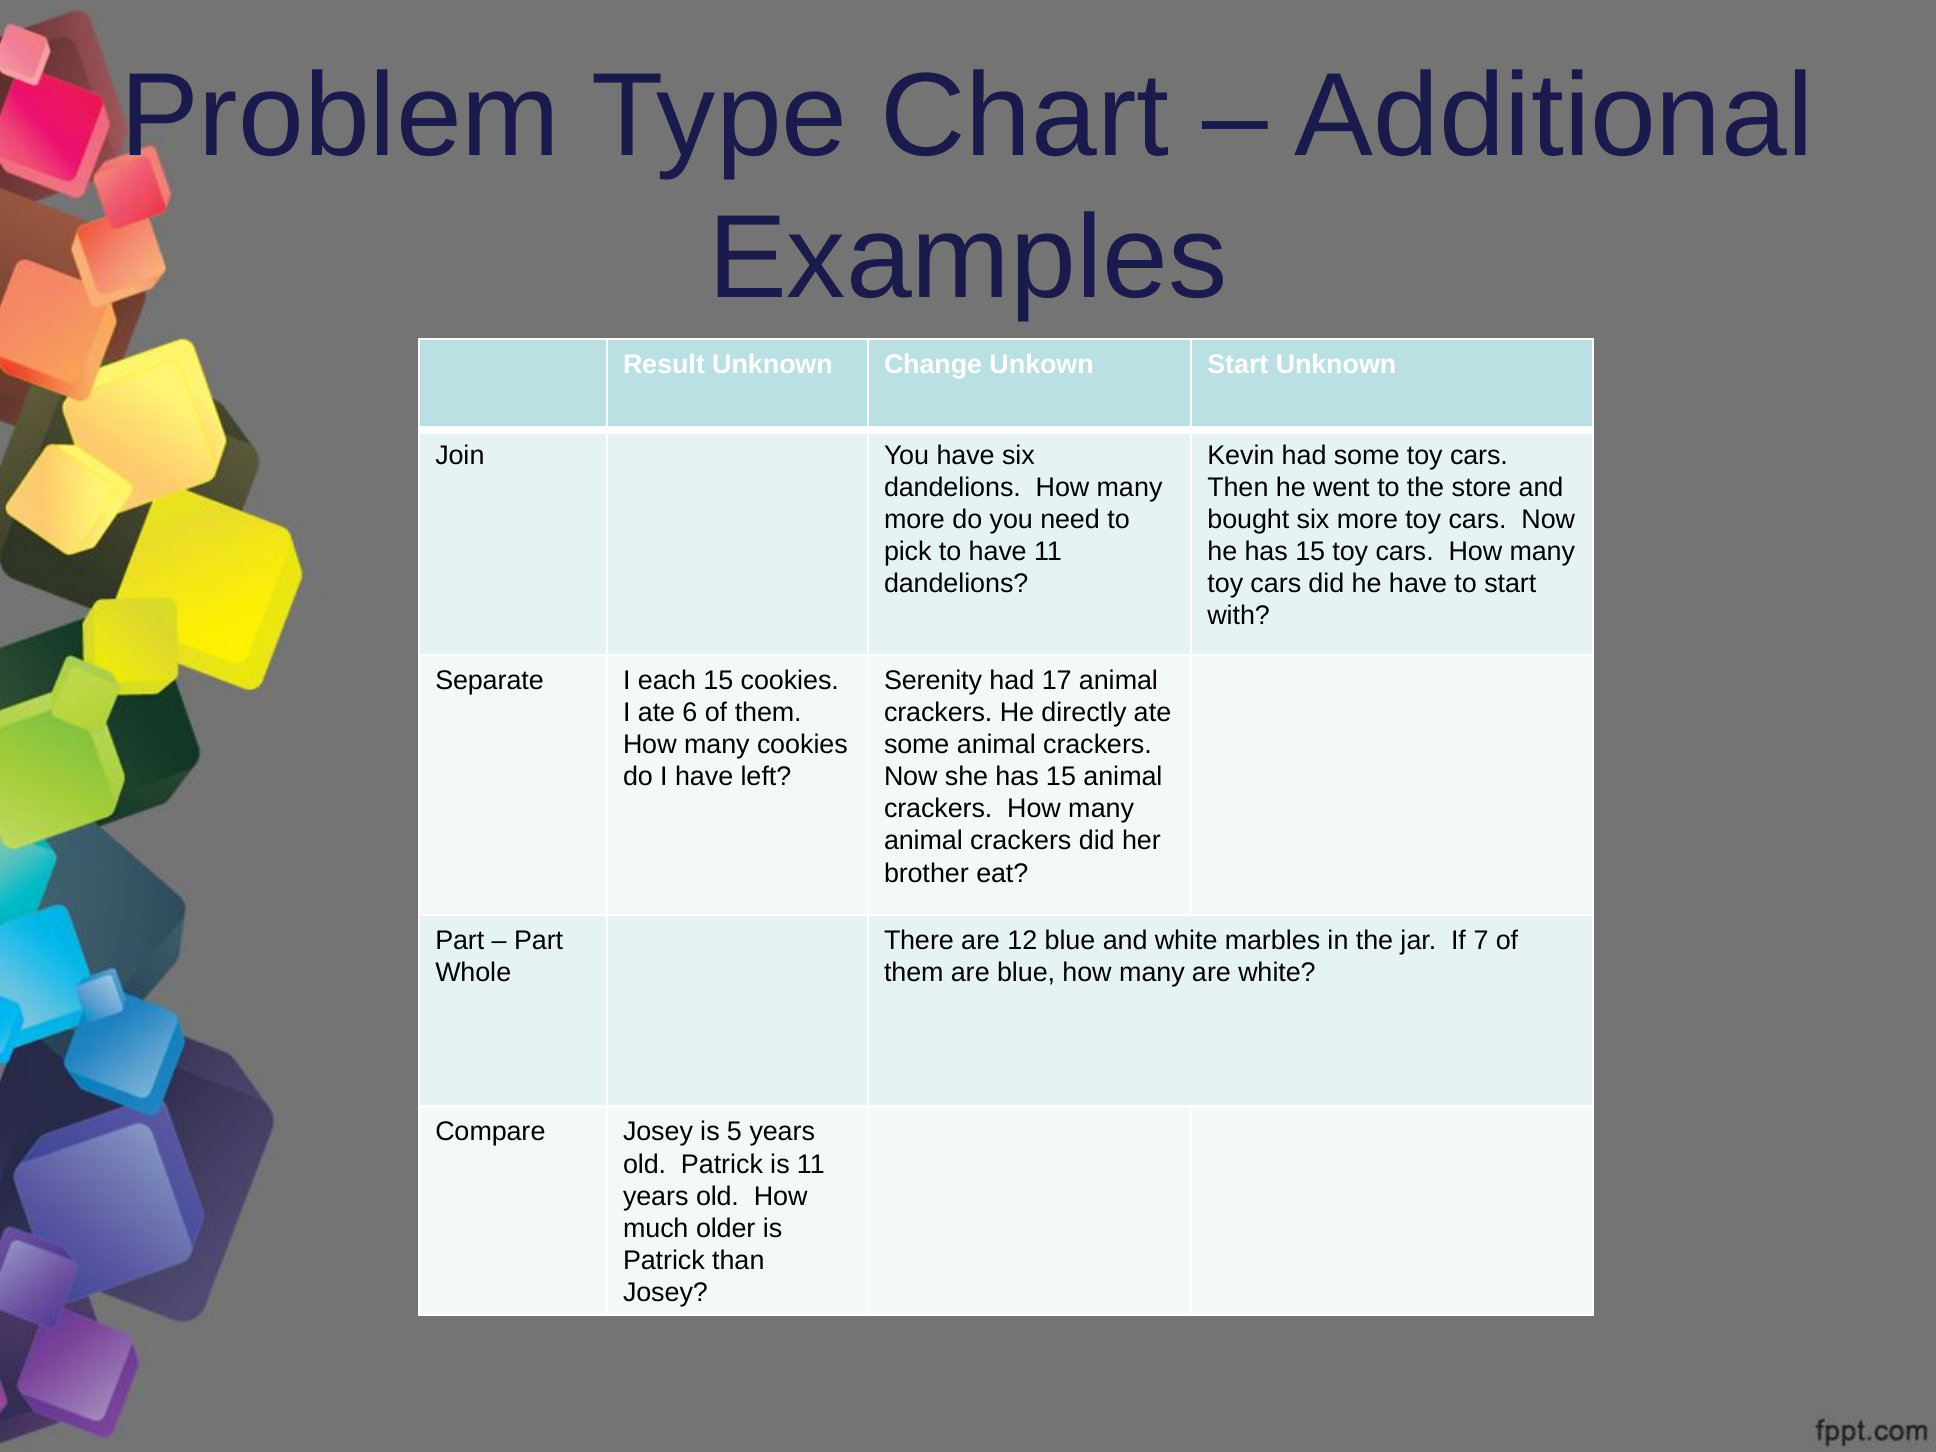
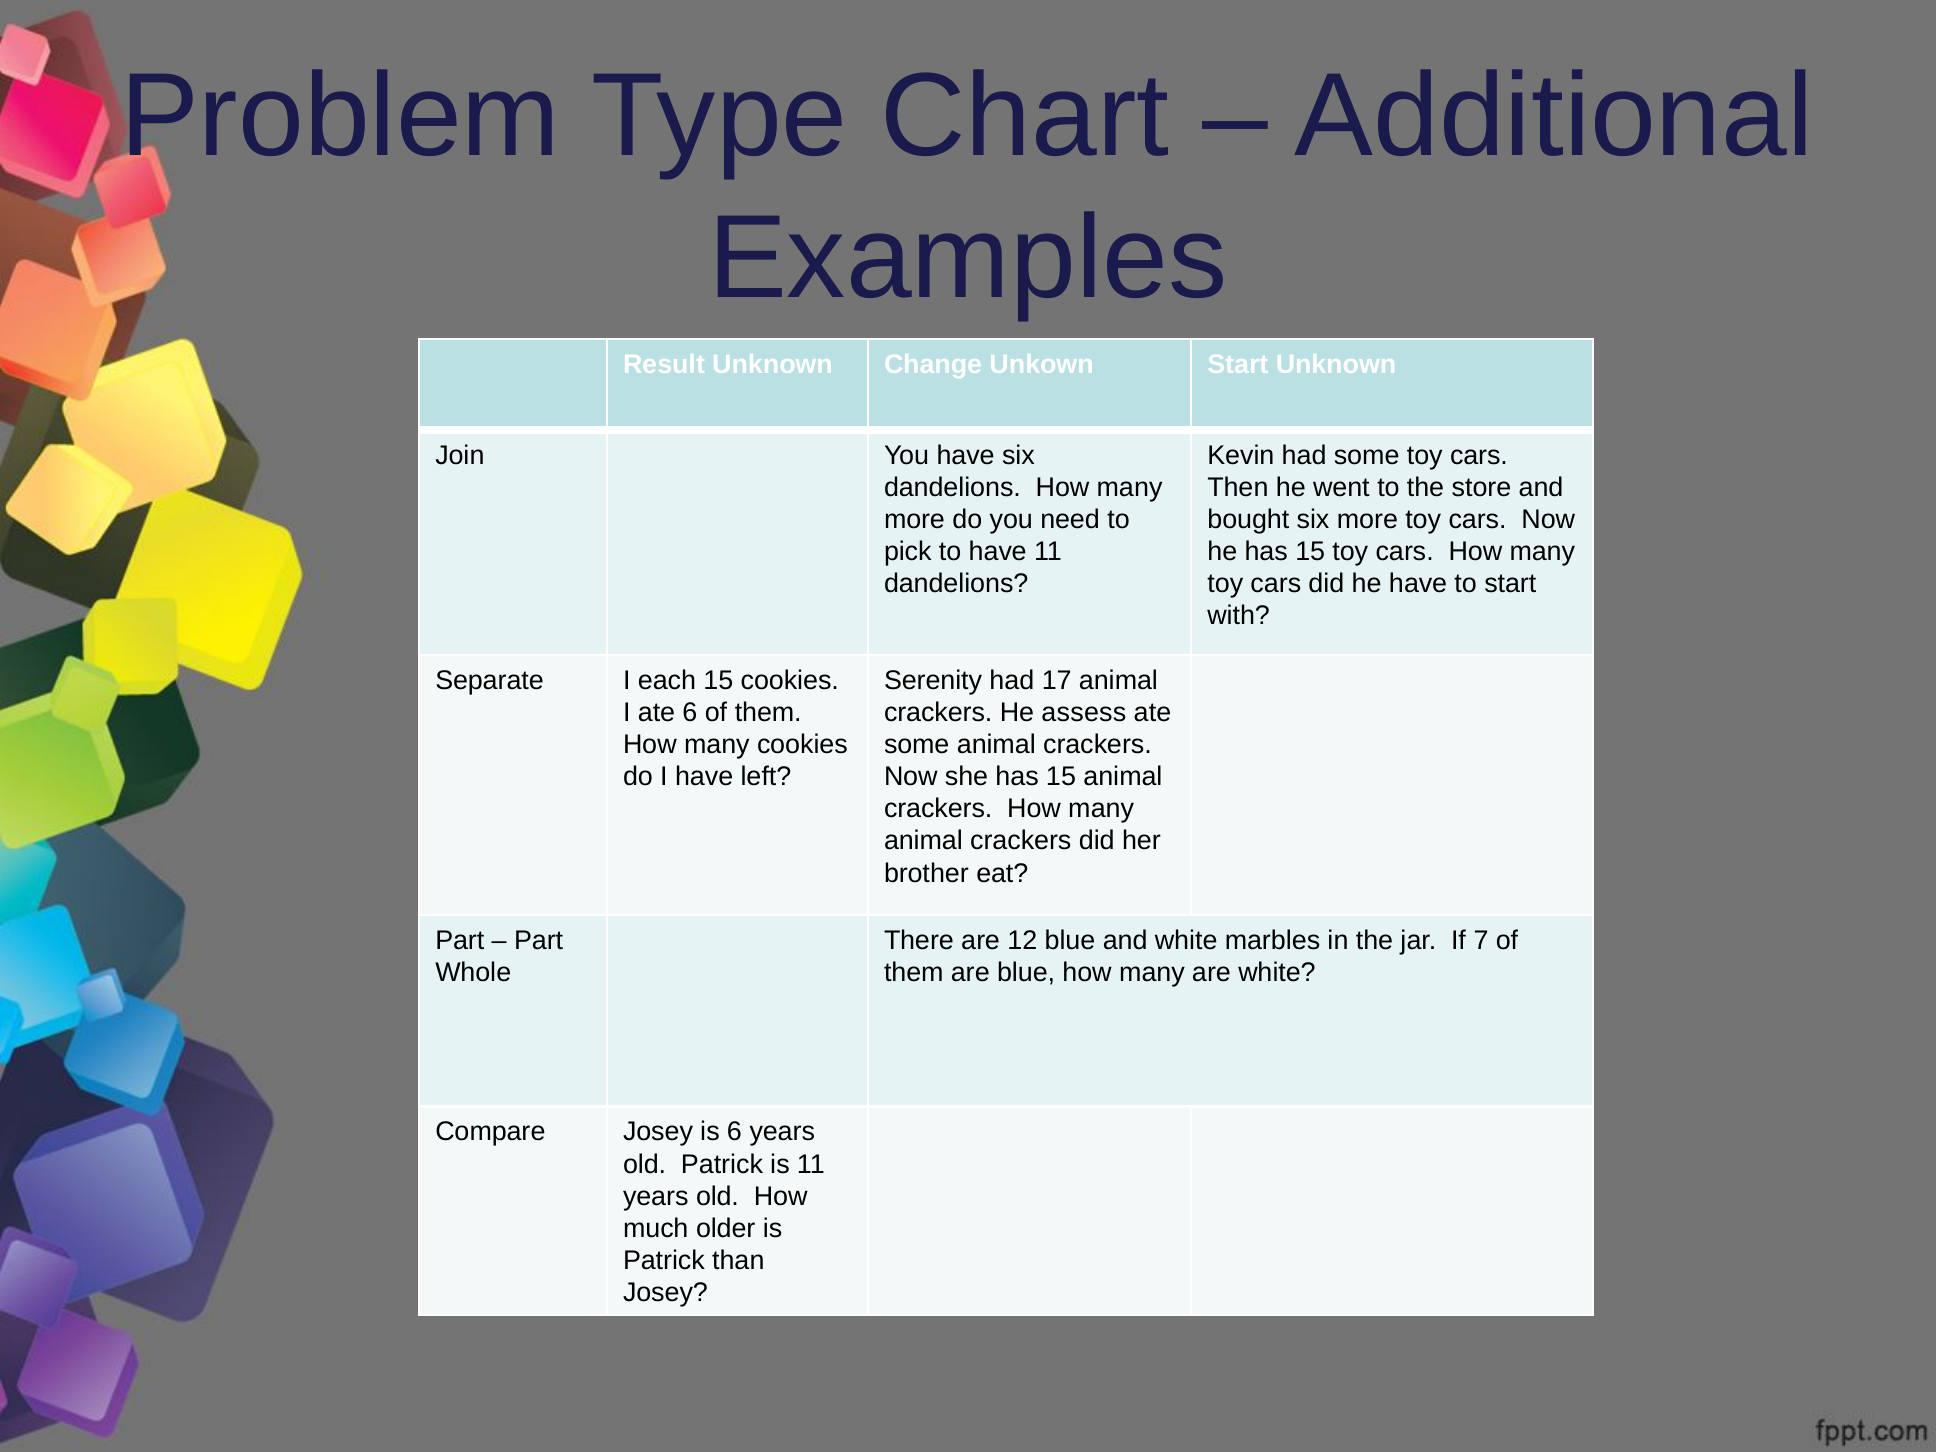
directly: directly -> assess
is 5: 5 -> 6
